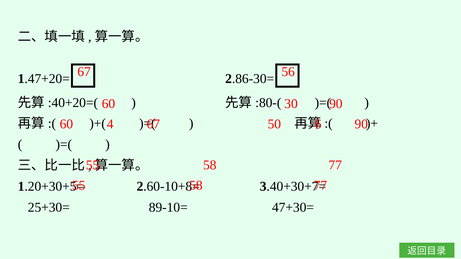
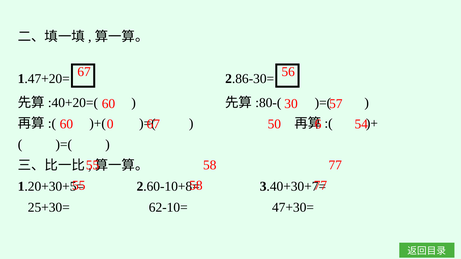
90 at (336, 104): 90 -> 57
4: 4 -> 0
90 at (361, 124): 90 -> 54
89-10=: 89-10= -> 62-10=
